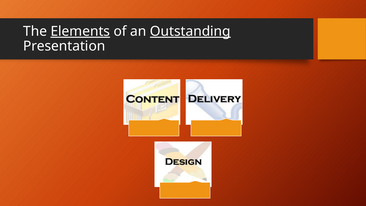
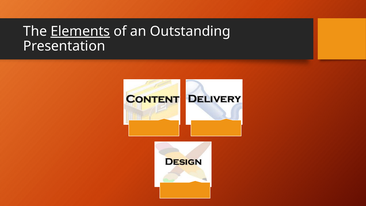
Outstanding underline: present -> none
